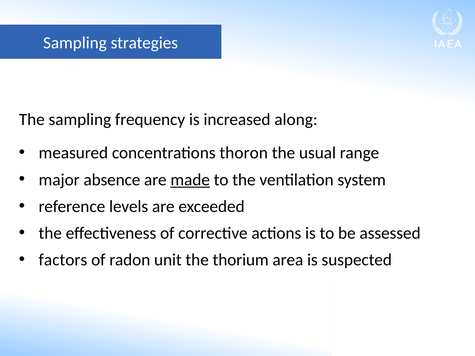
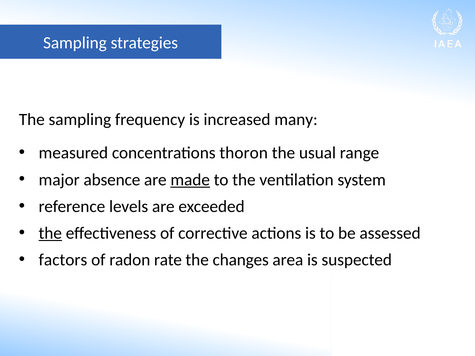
along: along -> many
the at (50, 233) underline: none -> present
unit: unit -> rate
thorium: thorium -> changes
